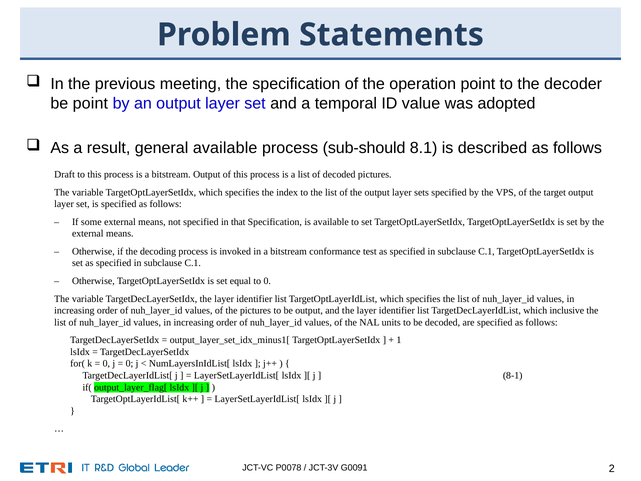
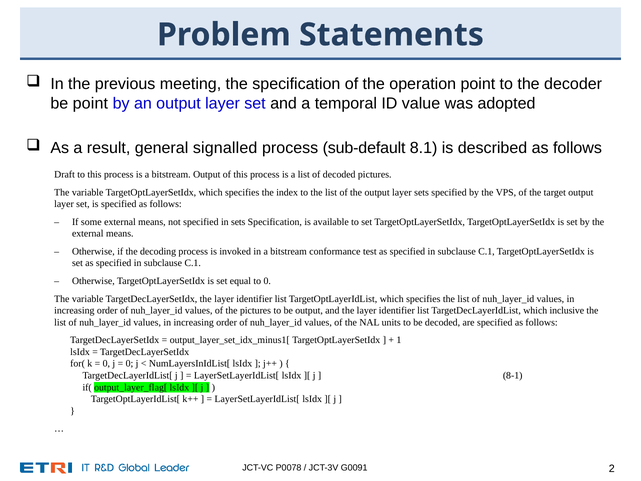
general available: available -> signalled
sub-should: sub-should -> sub-default
in that: that -> sets
